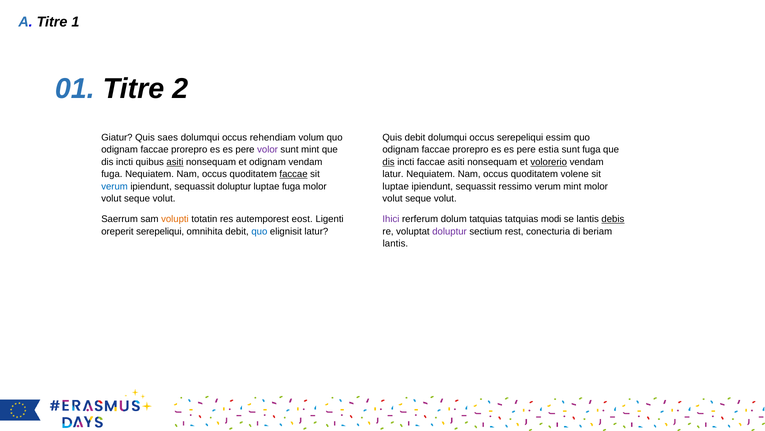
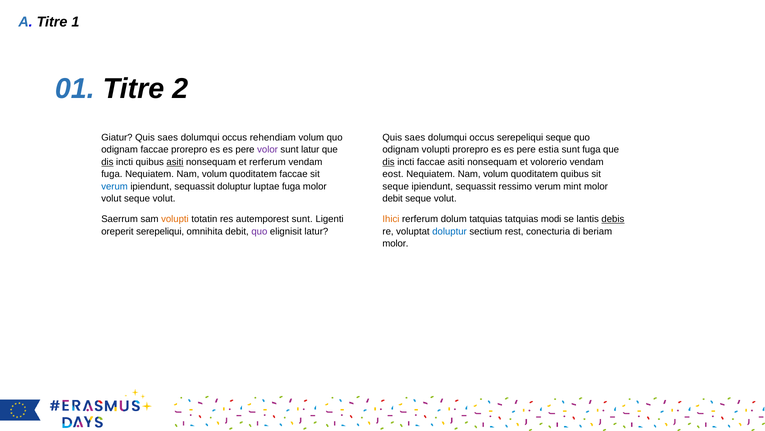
debit at (415, 137): debit -> saes
serepeliqui essim: essim -> seque
sunt mint: mint -> latur
faccae at (436, 149): faccae -> volupti
dis at (107, 162) underline: none -> present
et odignam: odignam -> rerferum
volorerio underline: present -> none
fuga Nequiatem Nam occus: occus -> volum
faccae at (294, 174) underline: present -> none
latur at (393, 174): latur -> eost
occus at (496, 174): occus -> volum
quoditatem volene: volene -> quibus
luptae at (396, 186): luptae -> seque
volut at (393, 198): volut -> debit
autemporest eost: eost -> sunt
Ihici colour: purple -> orange
quo at (259, 231) colour: blue -> purple
doluptur at (450, 231) colour: purple -> blue
lantis at (395, 243): lantis -> molor
